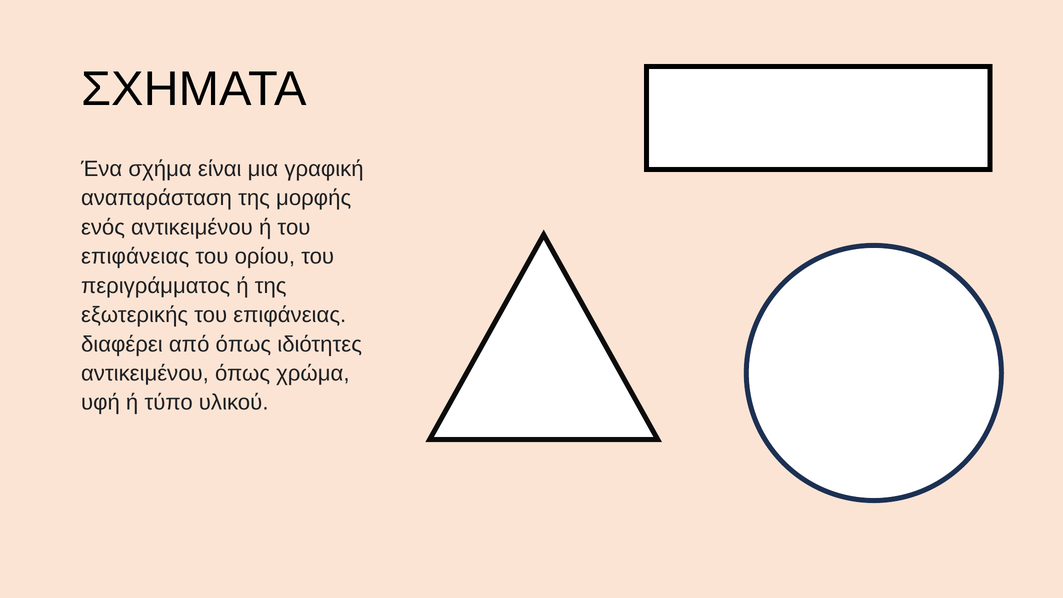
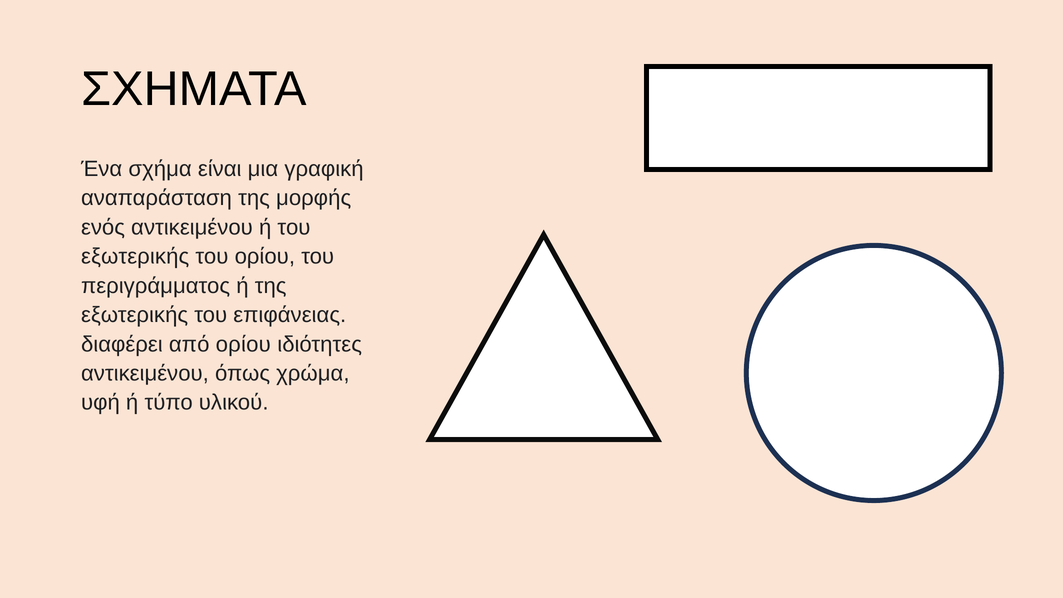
επιφάνειας at (135, 257): επιφάνειας -> εξωτερικής
από όπως: όπως -> ορίου
